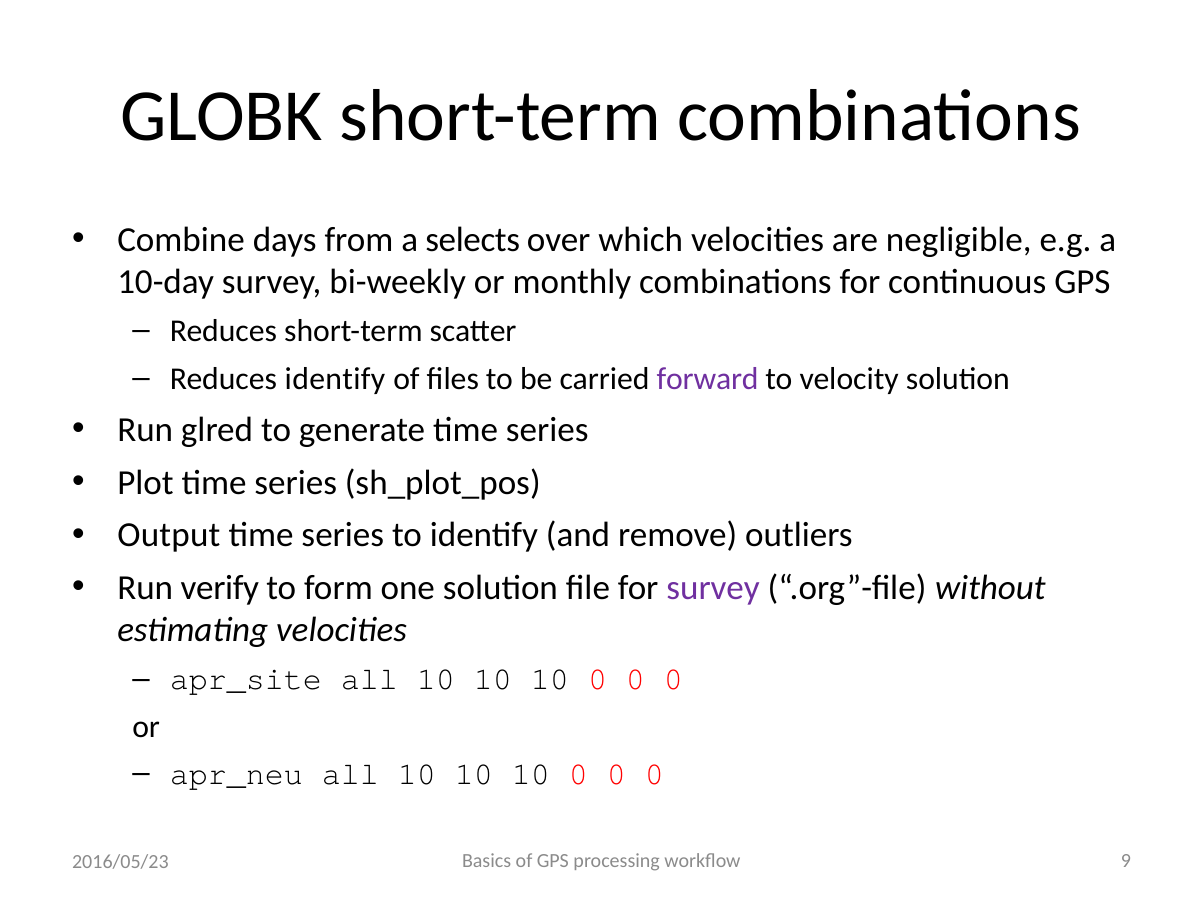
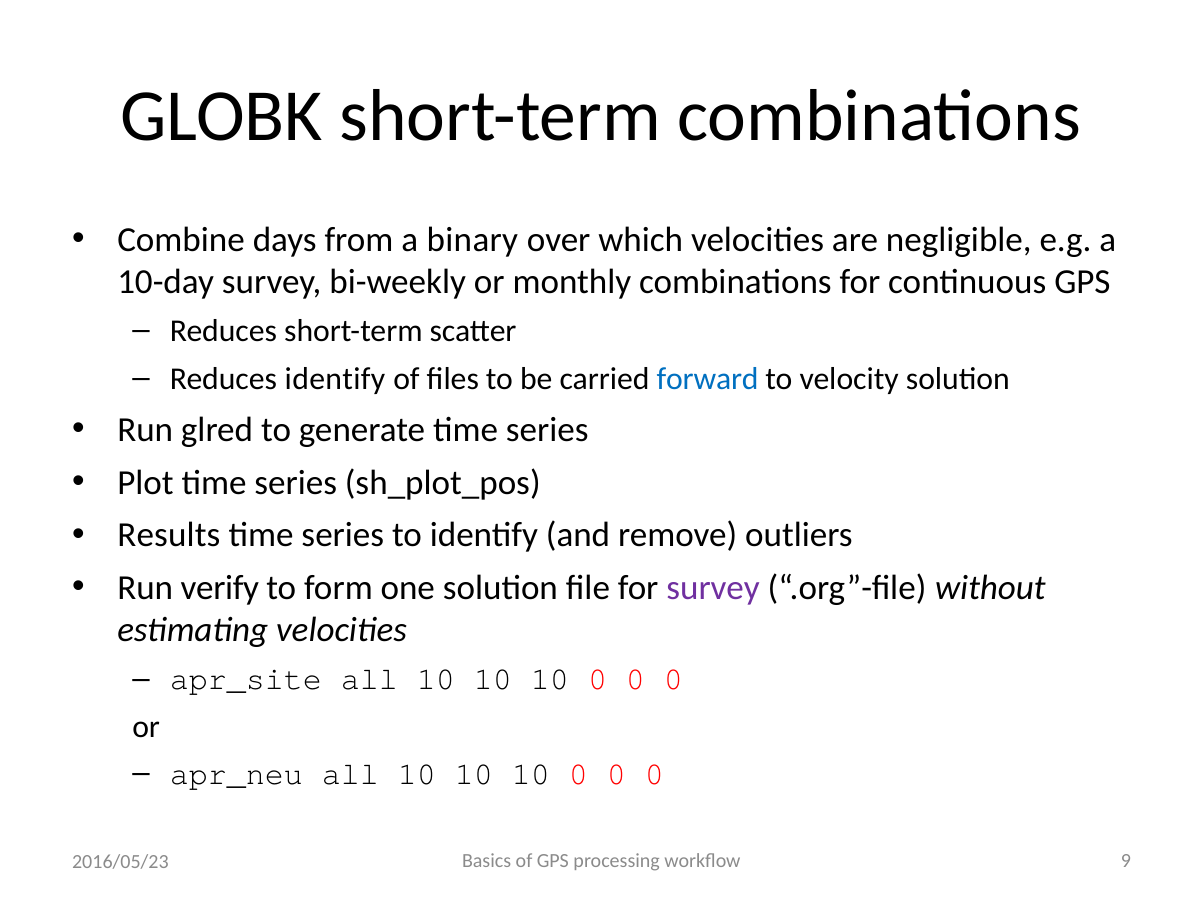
selects: selects -> binary
forward colour: purple -> blue
Output: Output -> Results
